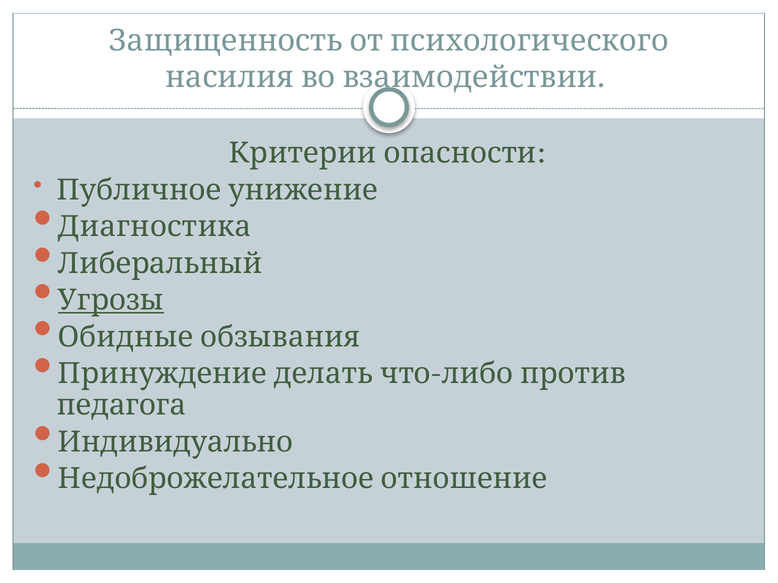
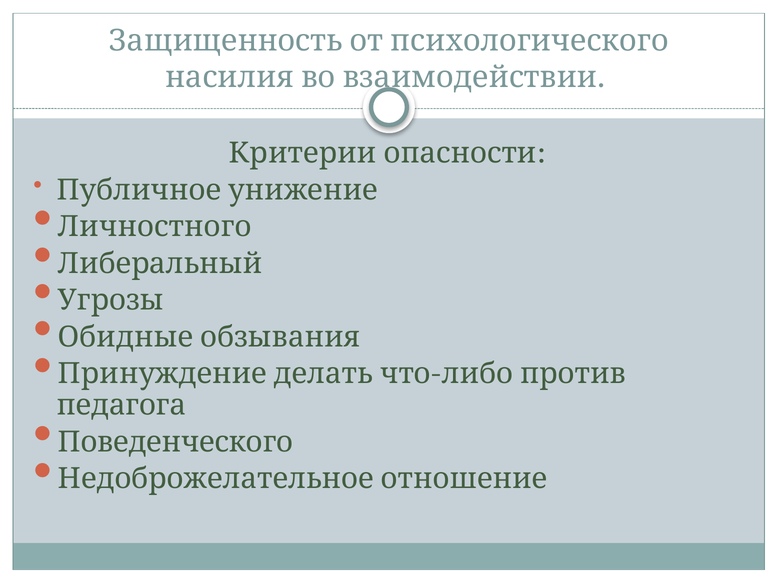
Диагностика: Диагностика -> Личностного
Угрозы underline: present -> none
Индивидуально: Индивидуально -> Поведенческого
